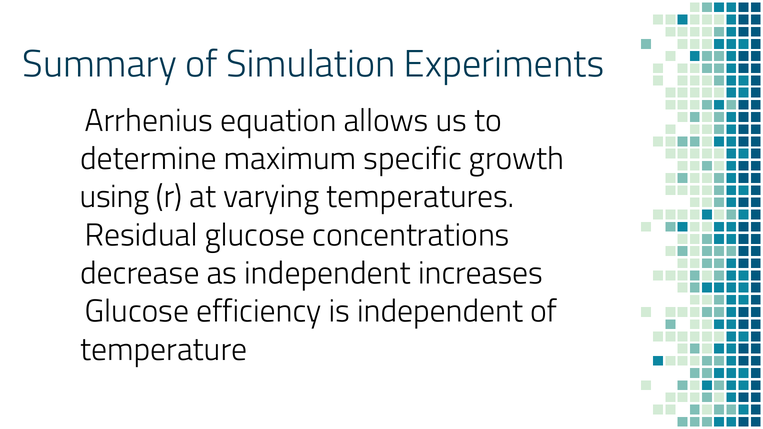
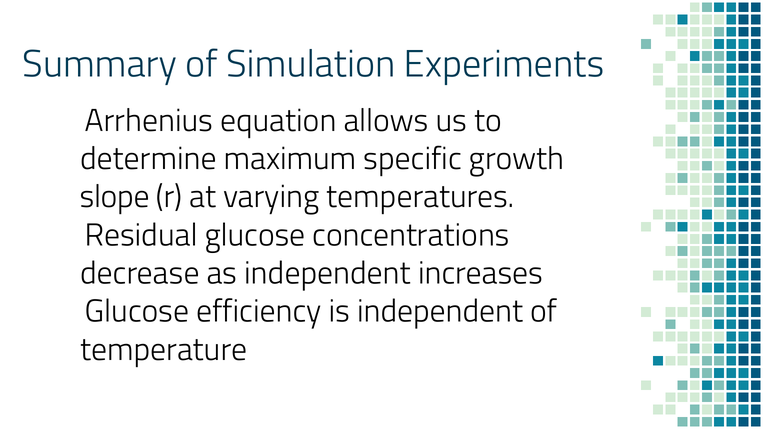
using: using -> slope
